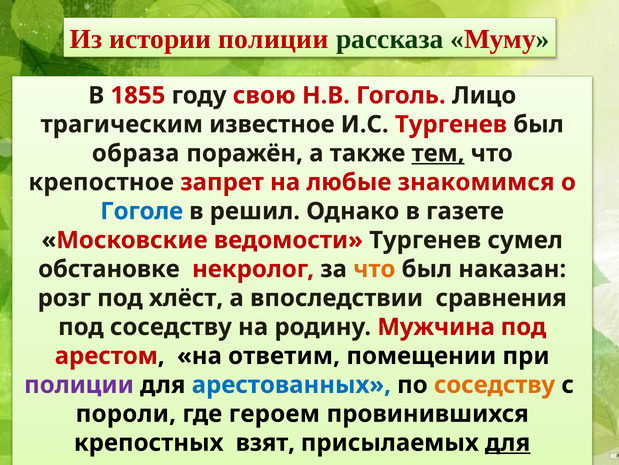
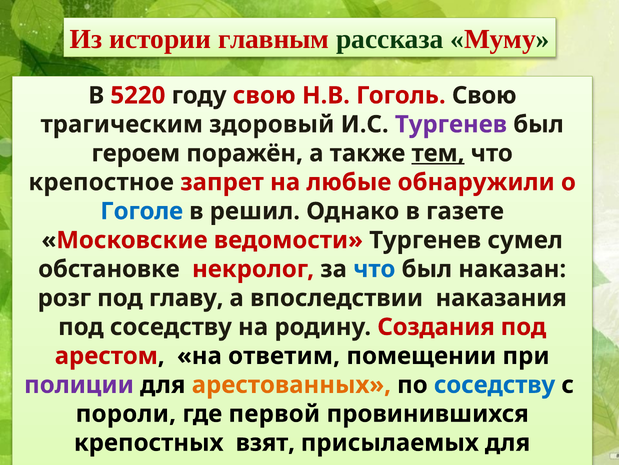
истории полиции: полиции -> главным
1855: 1855 -> 5220
Гоголь Лицо: Лицо -> Свою
известное: известное -> здоровый
Тургенев at (451, 124) colour: red -> purple
образа: образа -> героем
знакомимся: знакомимся -> обнаружили
что at (374, 269) colour: orange -> blue
хлёст at (186, 298): хлёст -> главу
впоследствии сравнения: сравнения -> наказания
Мужчина: Мужчина -> Создания
арестованных colour: blue -> orange
соседству at (495, 384) colour: orange -> blue
героем: героем -> первой
для at (508, 442) underline: present -> none
